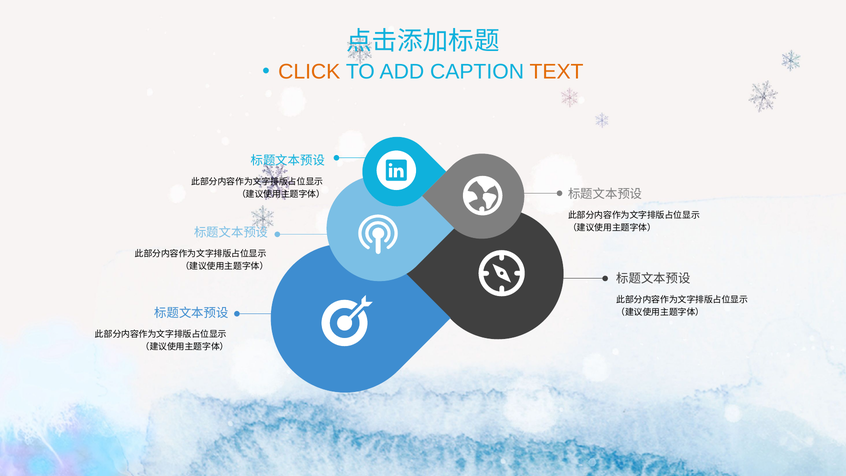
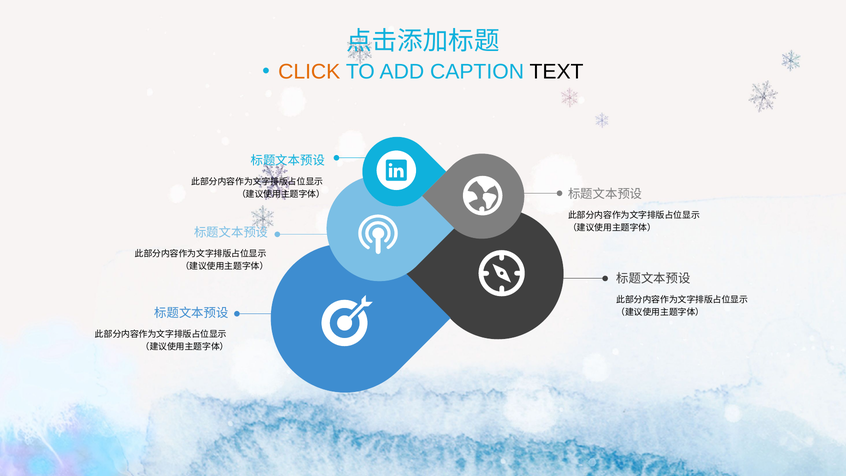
TEXT colour: orange -> black
